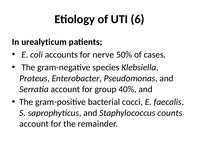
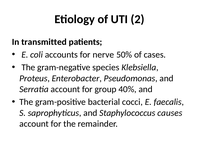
6: 6 -> 2
urealyticum: urealyticum -> transmitted
counts: counts -> causes
